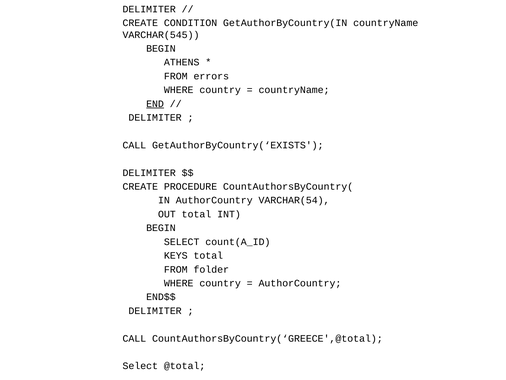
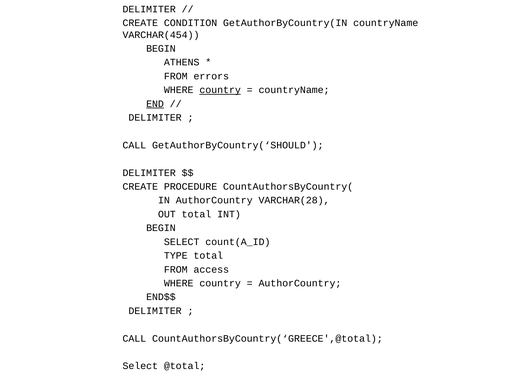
VARCHAR(545: VARCHAR(545 -> VARCHAR(454
country at (220, 90) underline: none -> present
GetAuthorByCountry(‘EXISTS: GetAuthorByCountry(‘EXISTS -> GetAuthorByCountry(‘SHOULD
VARCHAR(54: VARCHAR(54 -> VARCHAR(28
KEYS: KEYS -> TYPE
folder: folder -> access
